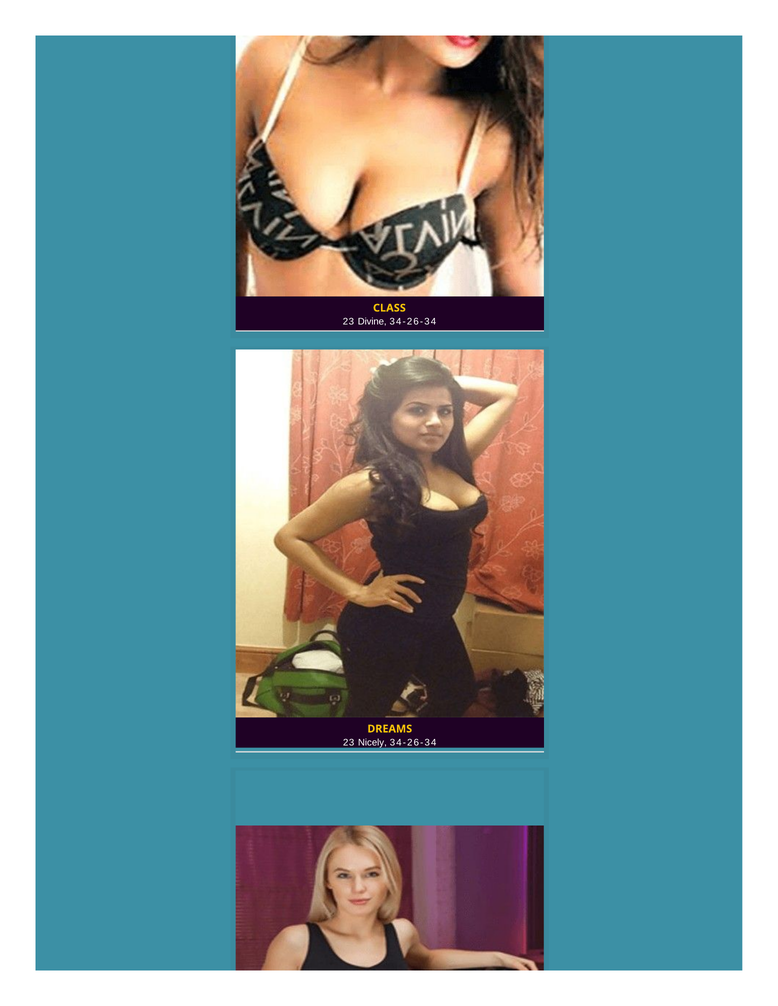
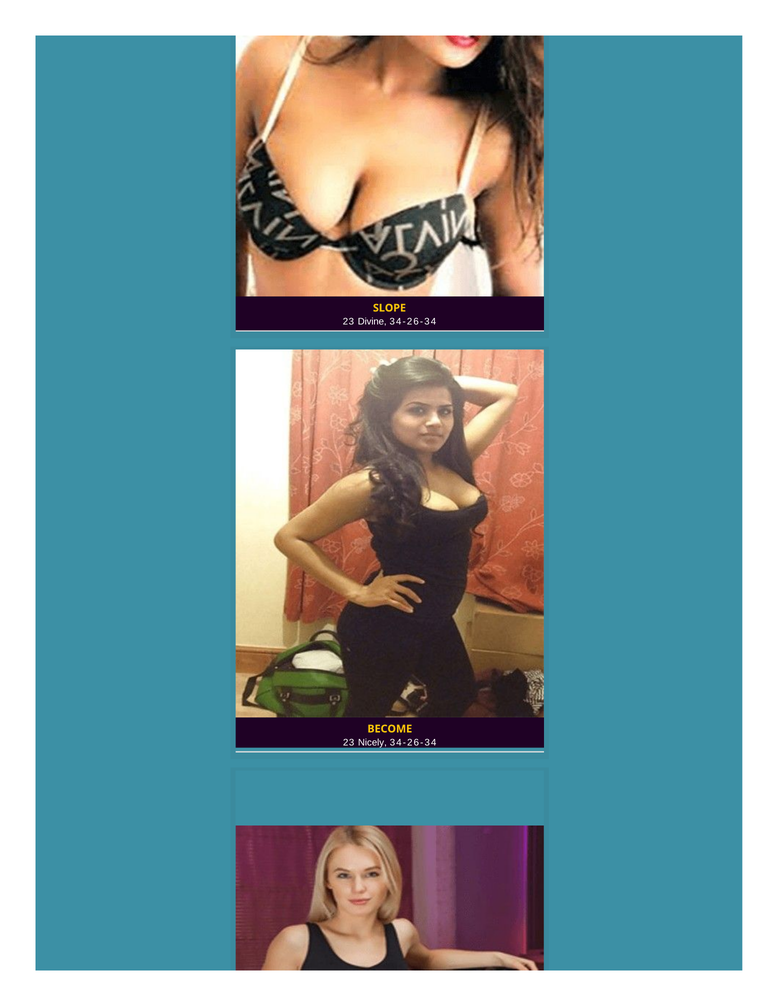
CLASS: CLASS -> SLOPE
DREAMS: DREAMS -> BECOME
